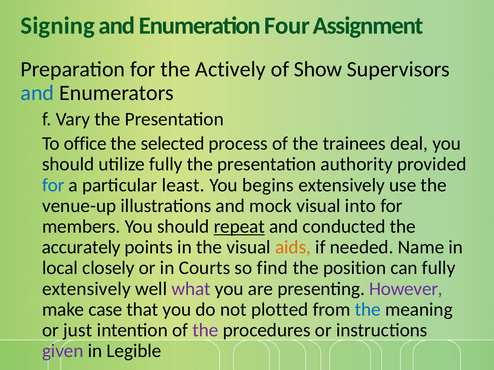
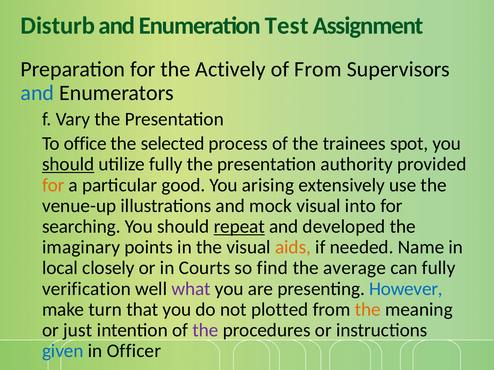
Signing: Signing -> Disturb
Four: Four -> Test
of Show: Show -> From
deal: deal -> spot
should at (68, 165) underline: none -> present
for at (53, 185) colour: blue -> orange
least: least -> good
begins: begins -> arising
members: members -> searching
conducted: conducted -> developed
accurately: accurately -> imaginary
position: position -> average
extensively at (86, 289): extensively -> verification
However colour: purple -> blue
case: case -> turn
the at (368, 310) colour: blue -> orange
given colour: purple -> blue
Legible: Legible -> Officer
